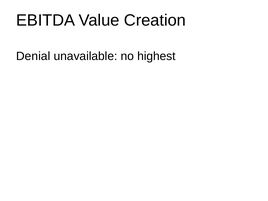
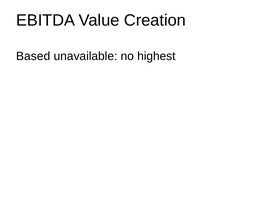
Denial: Denial -> Based
